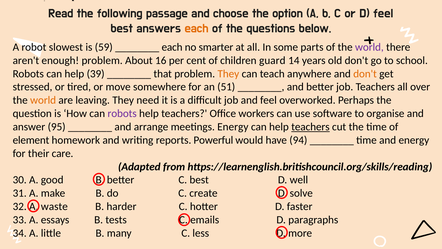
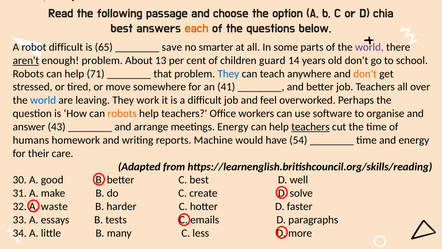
D feel: feel -> chia
robot slowest: slowest -> difficult
59: 59 -> 65
each at (172, 47): each -> save
aren't underline: none -> present
16: 16 -> 13
39: 39 -> 71
They at (228, 74) colour: orange -> blue
51: 51 -> 41
world at (43, 100) colour: orange -> blue
need: need -> work
robots at (122, 113) colour: purple -> orange
95: 95 -> 43
element: element -> humans
Powerful: Powerful -> Machine
94: 94 -> 54
